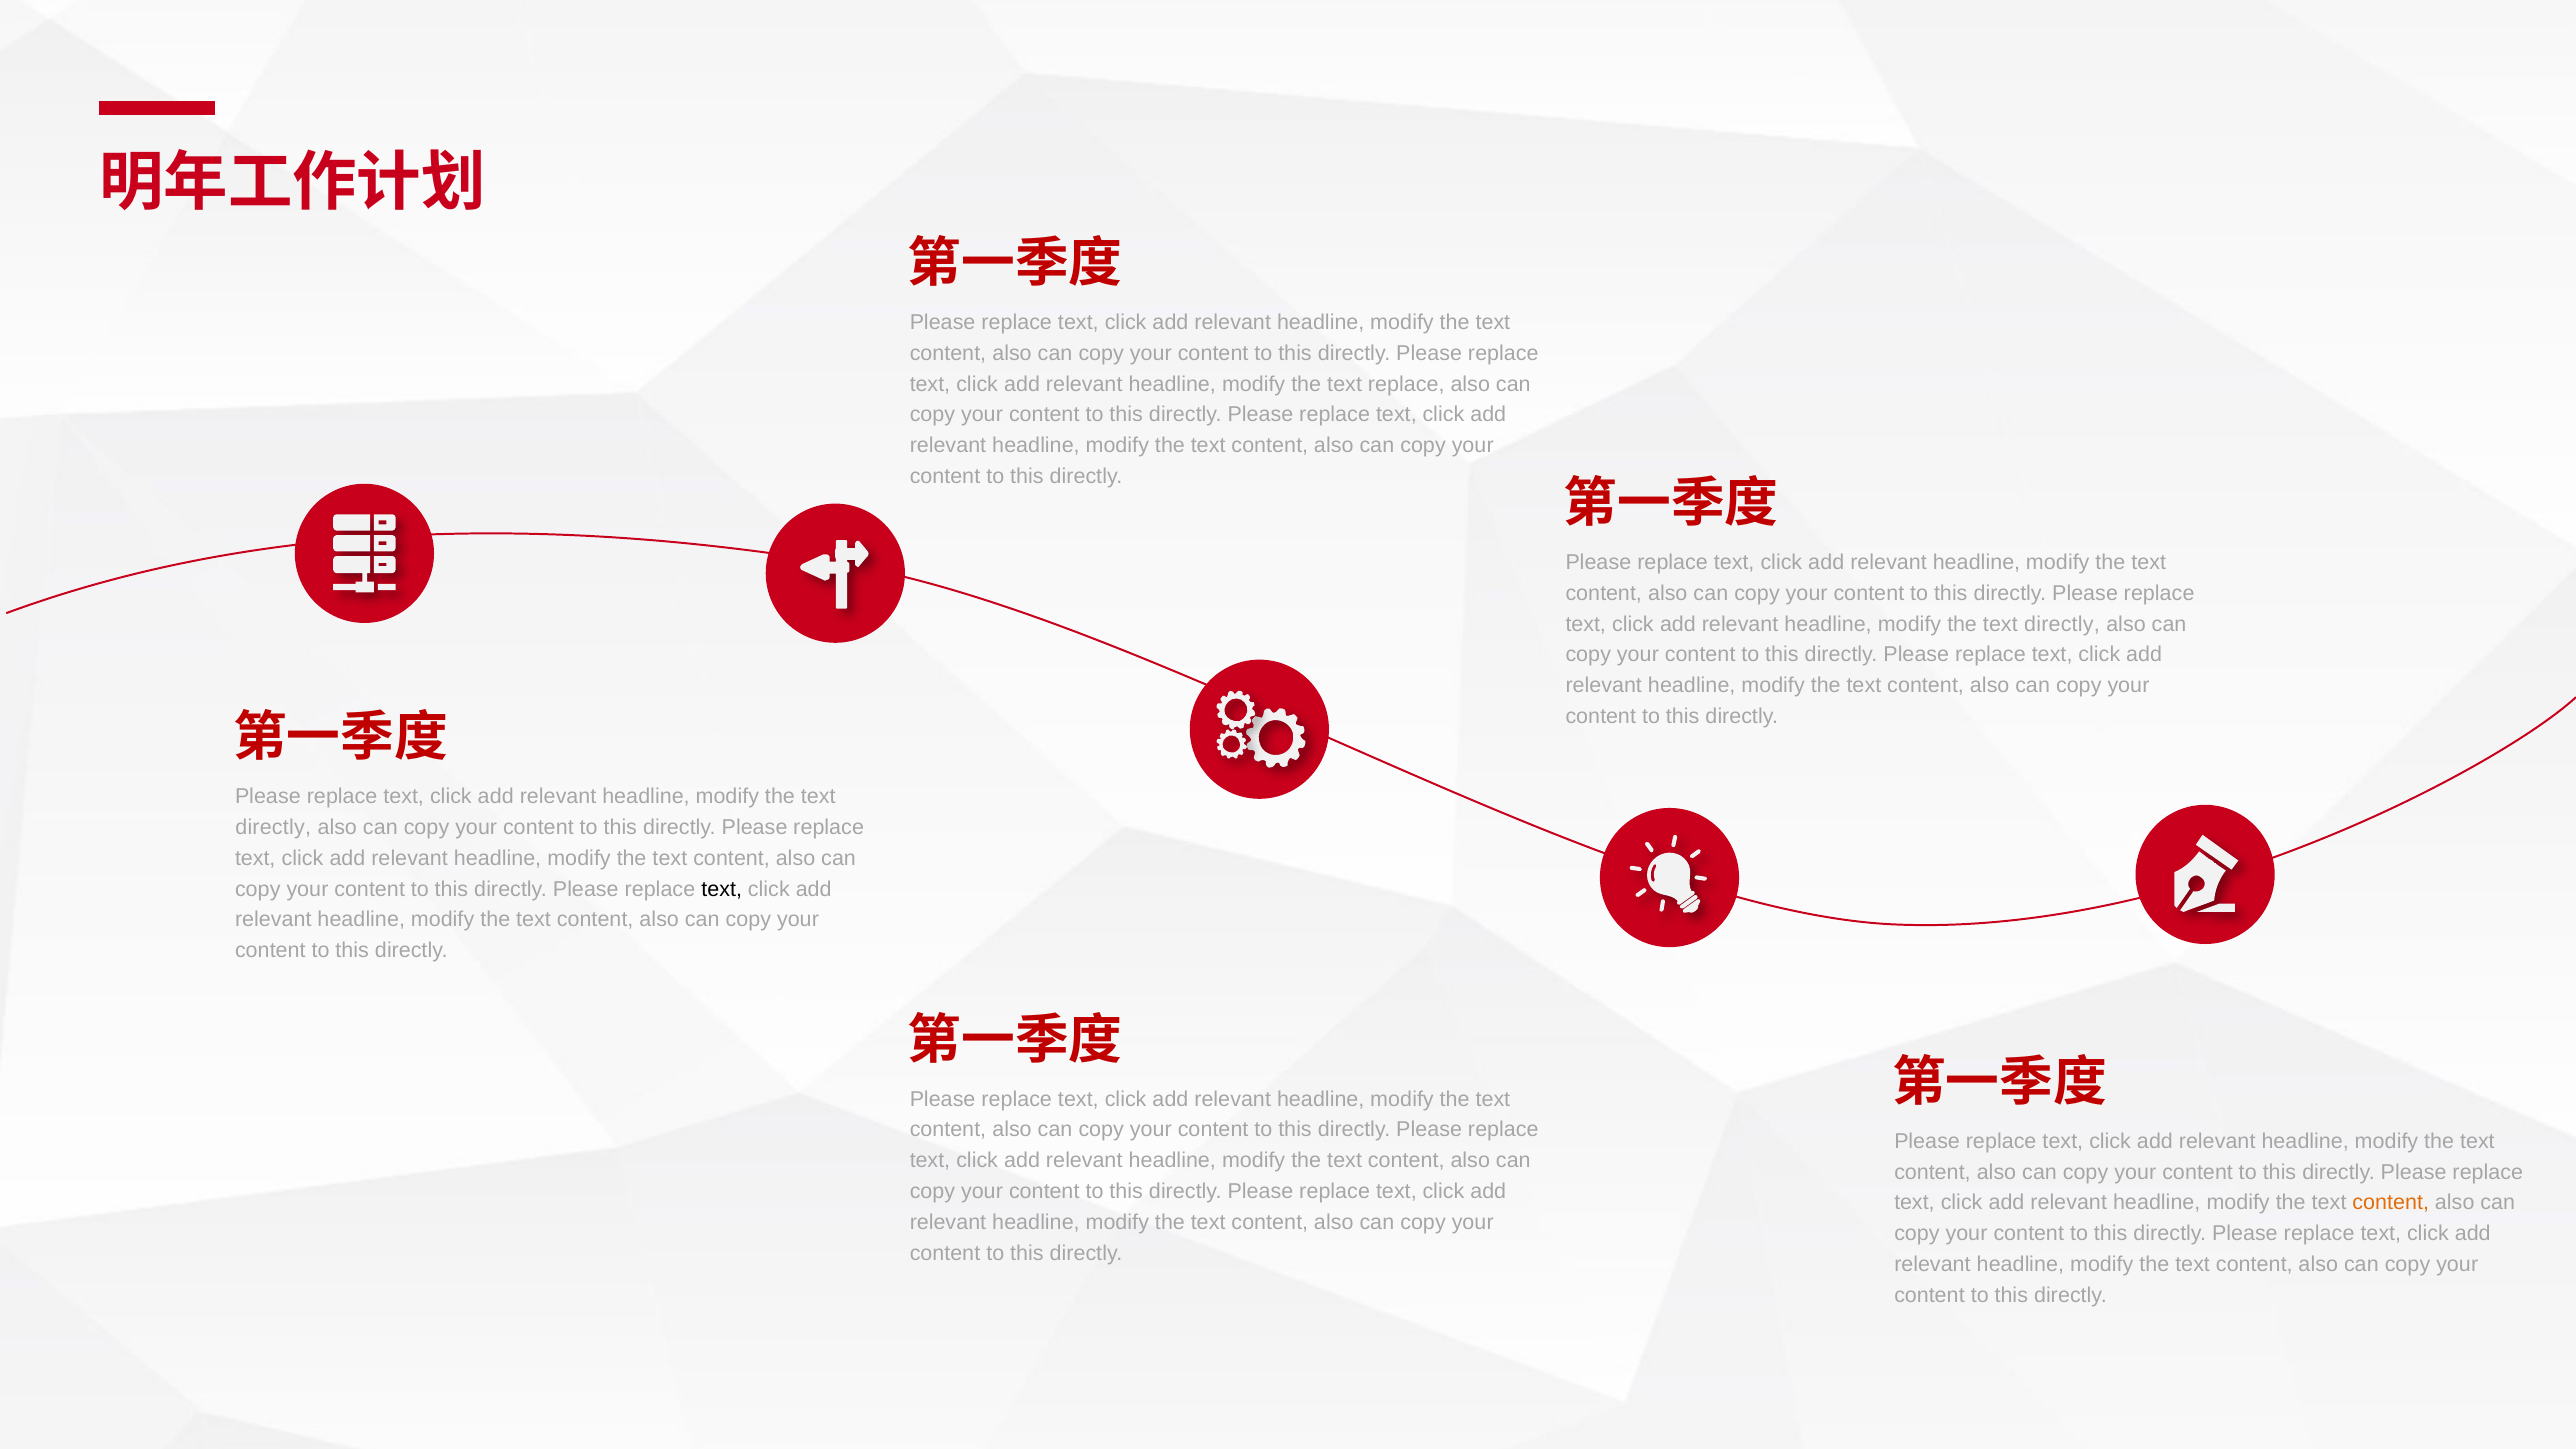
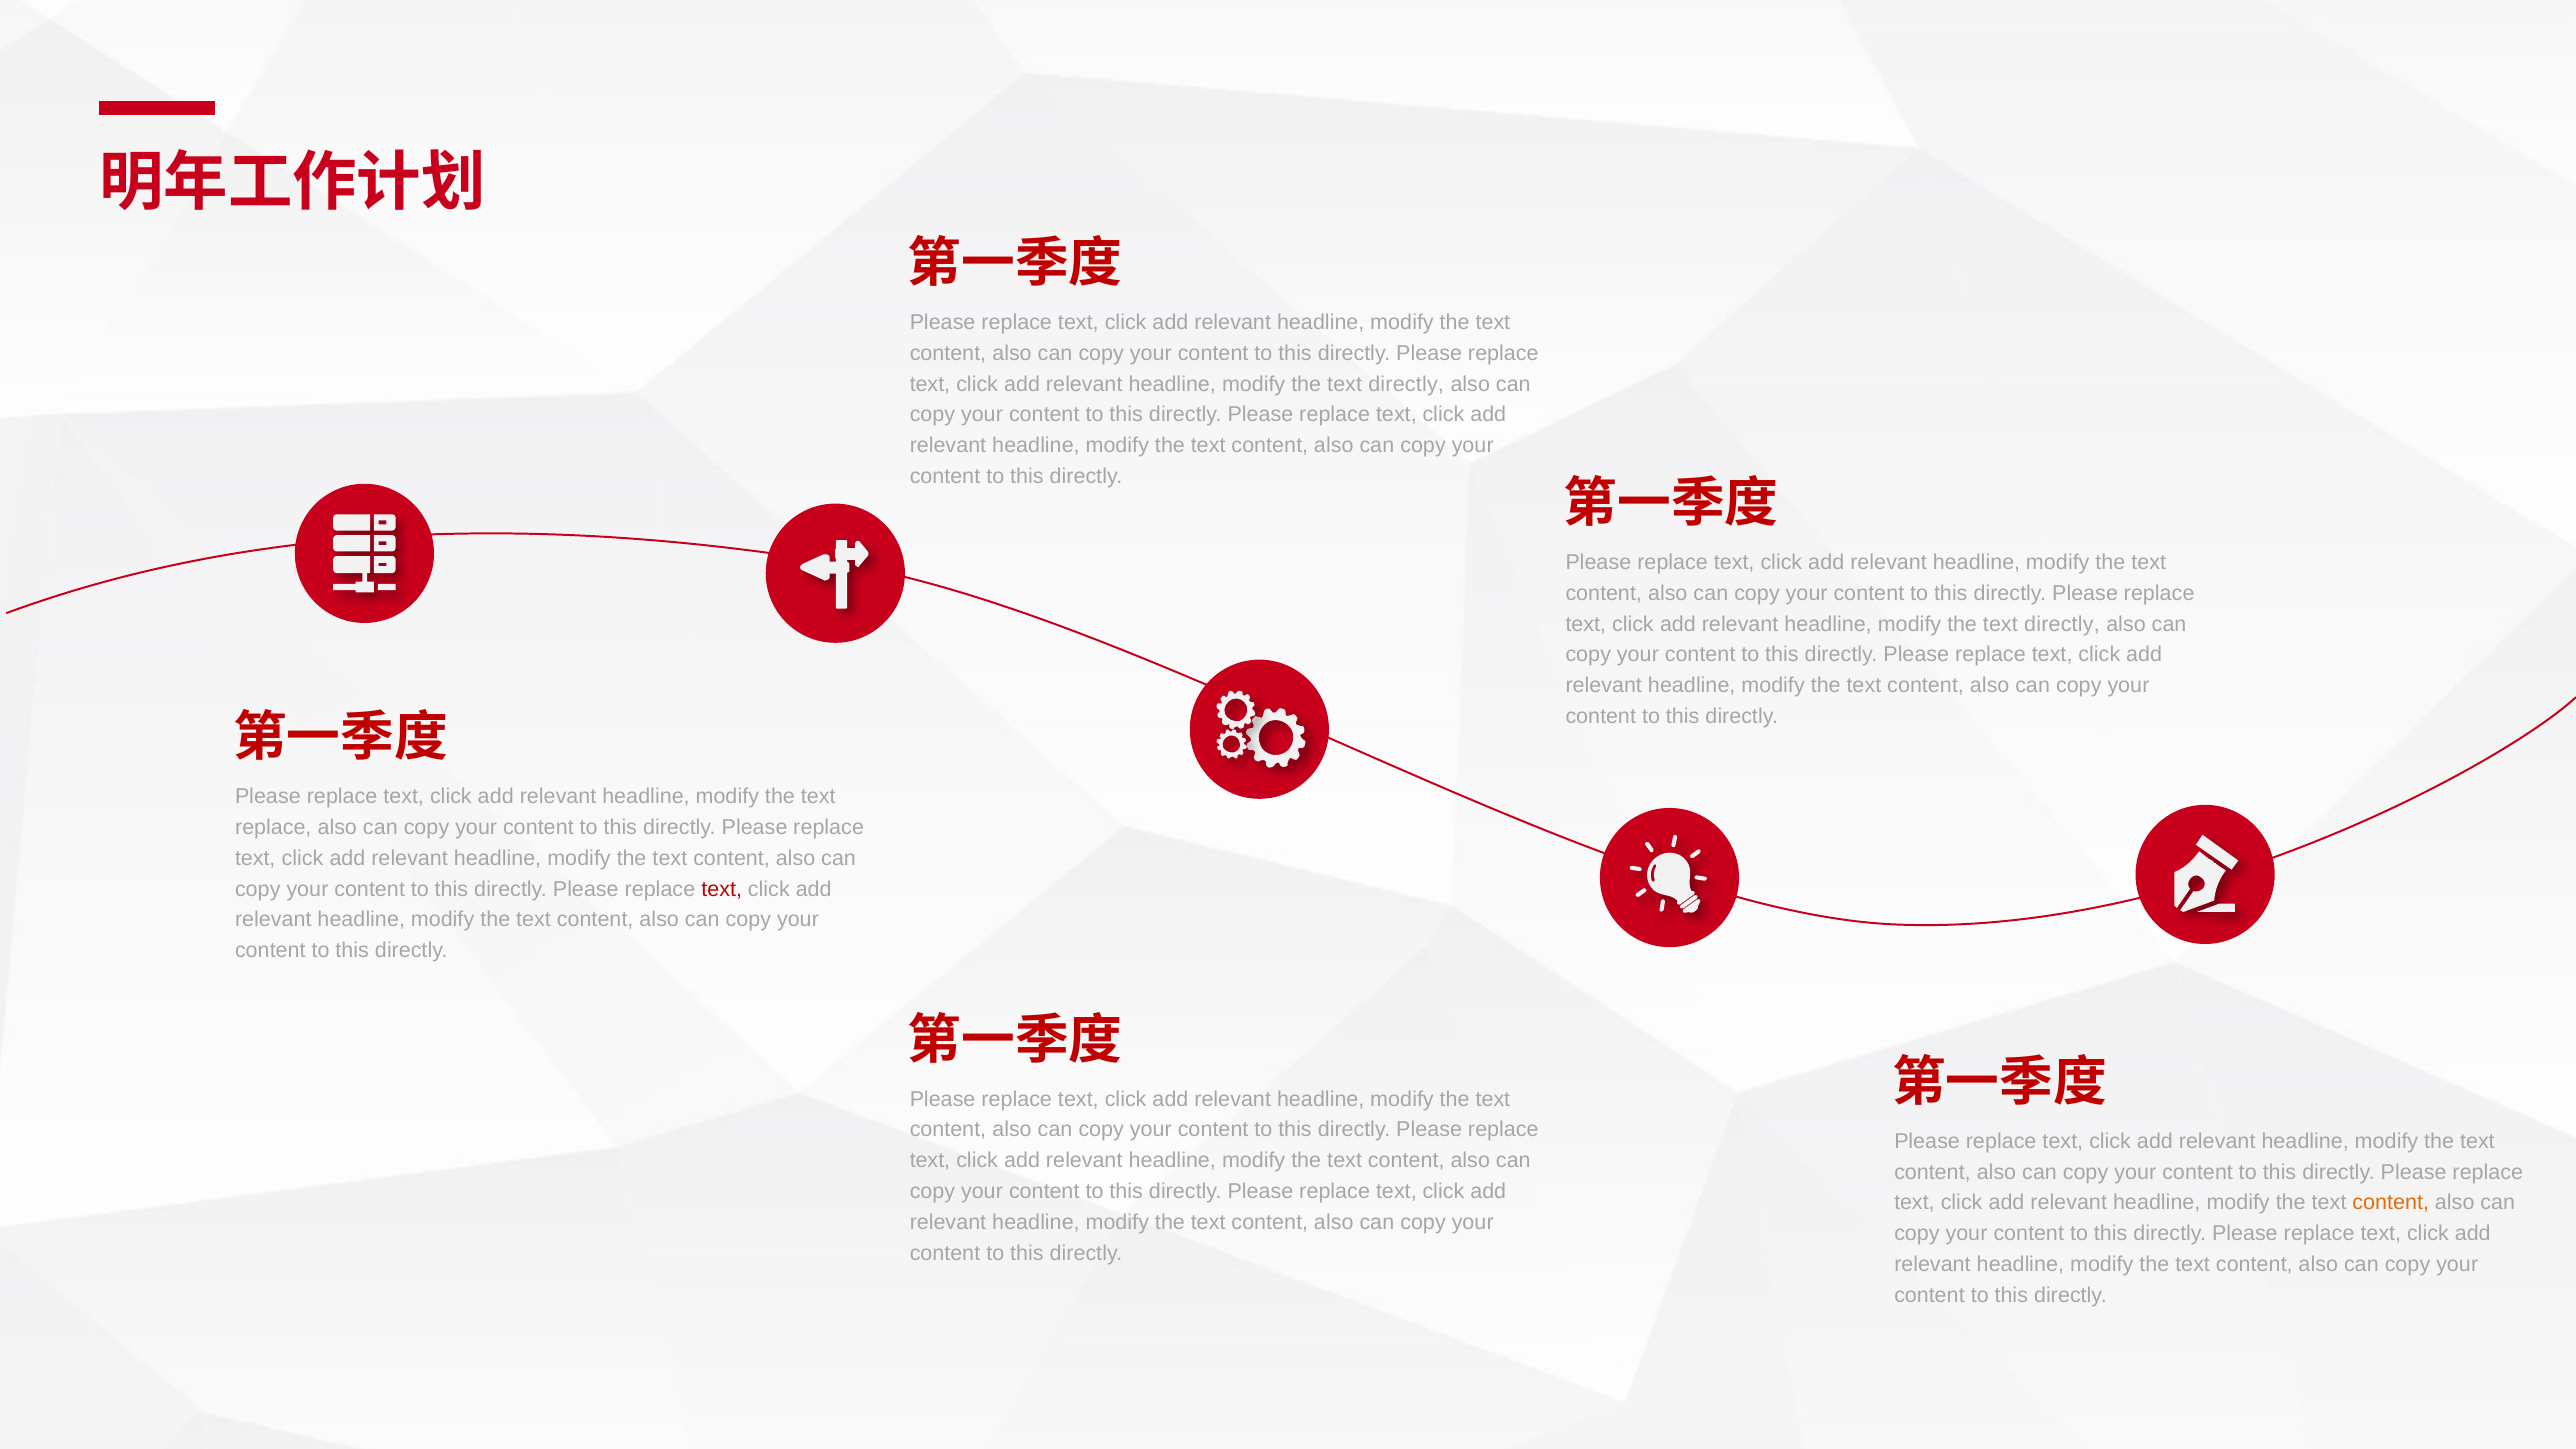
replace at (1406, 384): replace -> directly
directly at (273, 827): directly -> replace
text at (722, 889) colour: black -> red
